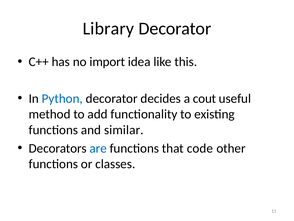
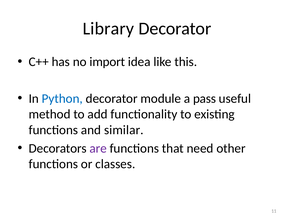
decides: decides -> module
cout: cout -> pass
are colour: blue -> purple
code: code -> need
